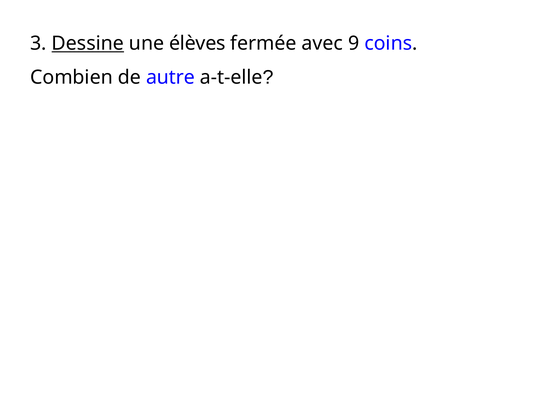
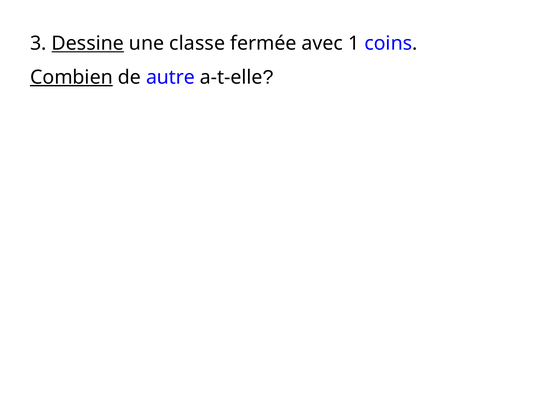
élèves: élèves -> classe
9: 9 -> 1
Combien underline: none -> present
